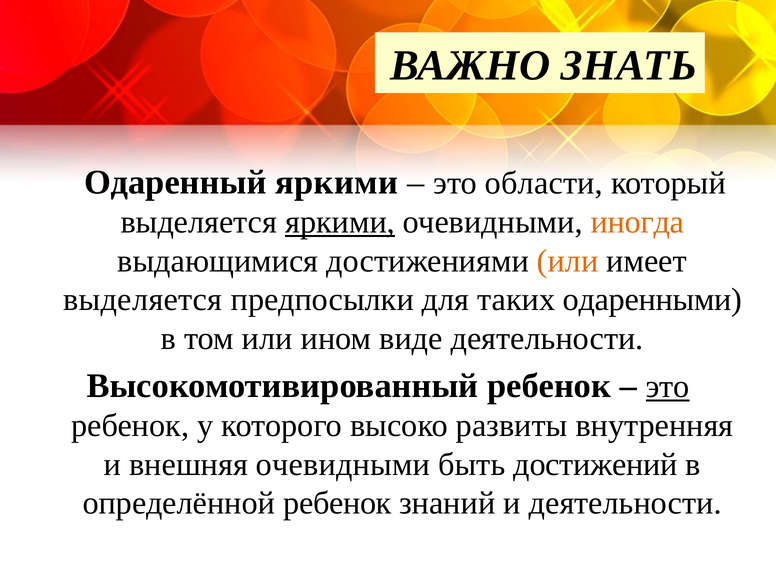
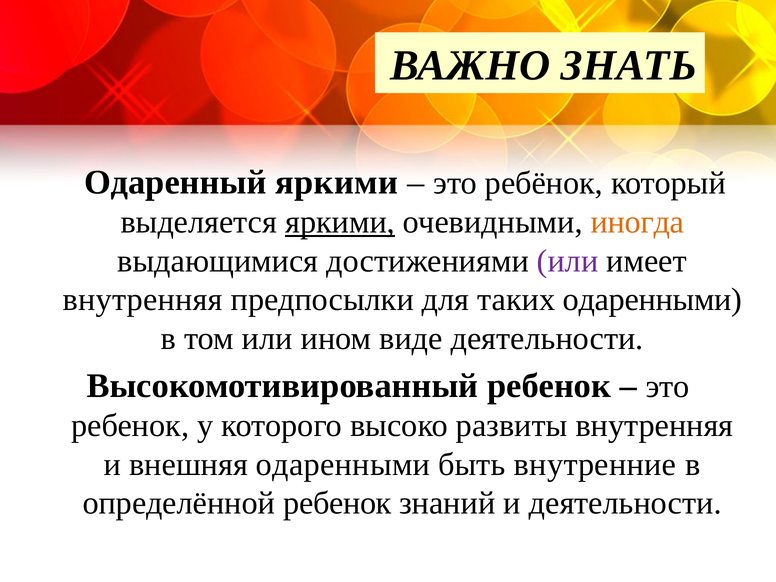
области: области -> ребёнок
или at (568, 261) colour: orange -> purple
выделяется at (143, 300): выделяется -> внутренняя
это at (668, 386) underline: present -> none
внешняя очевидными: очевидными -> одаренными
достижений: достижений -> внутренние
